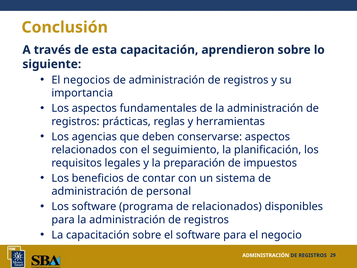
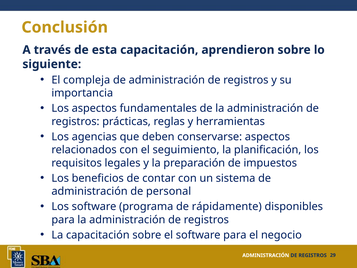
negocios: negocios -> compleja
de relacionados: relacionados -> rápidamente
